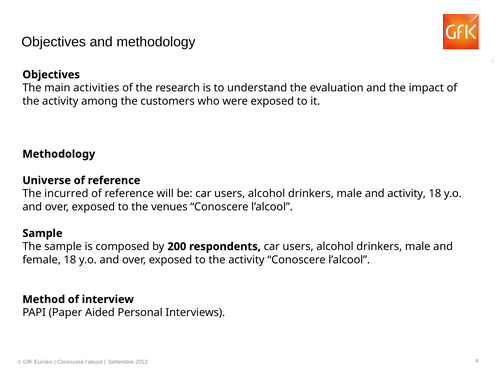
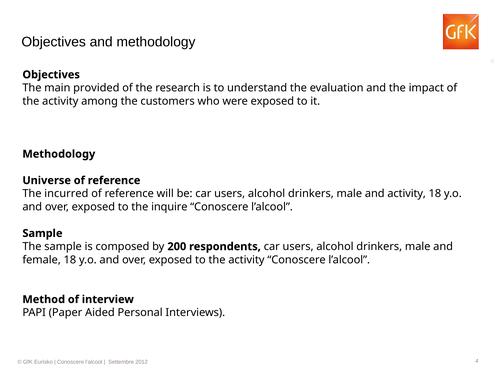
activities: activities -> provided
venues: venues -> inquire
